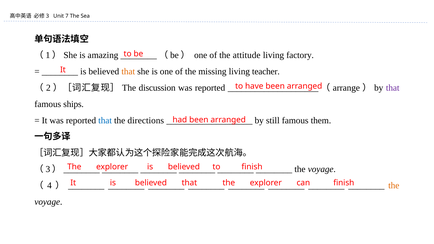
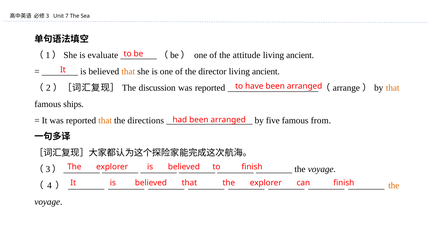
amazing: amazing -> evaluate
factory at (300, 55): factory -> ancient
missing: missing -> director
teacher at (266, 72): teacher -> ancient
that at (393, 88) colour: purple -> orange
that at (105, 120) colour: blue -> orange
still: still -> five
them: them -> from
